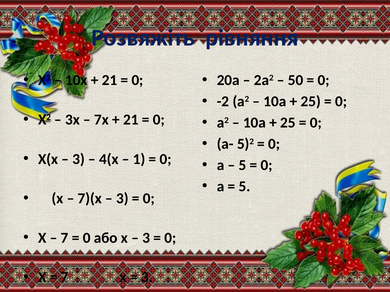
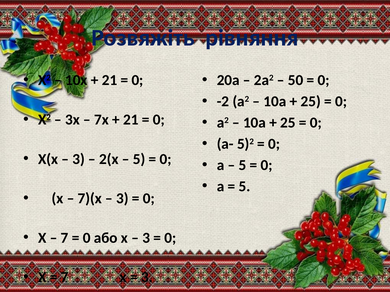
4(х: 4(х -> 2(х
1 at (139, 159): 1 -> 5
